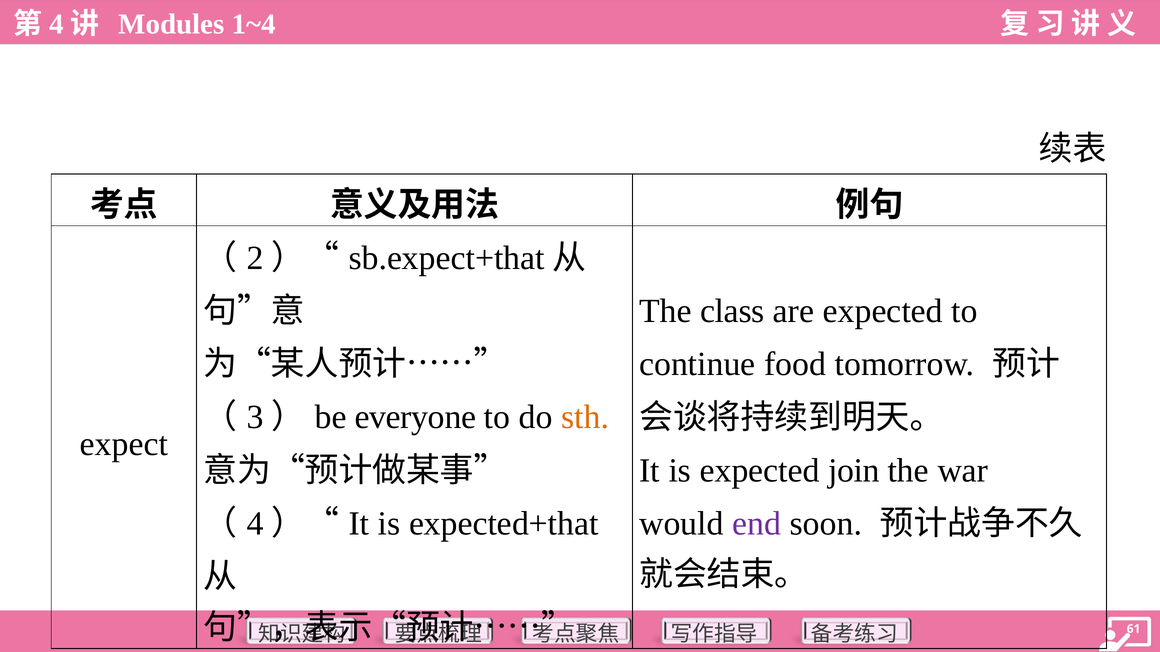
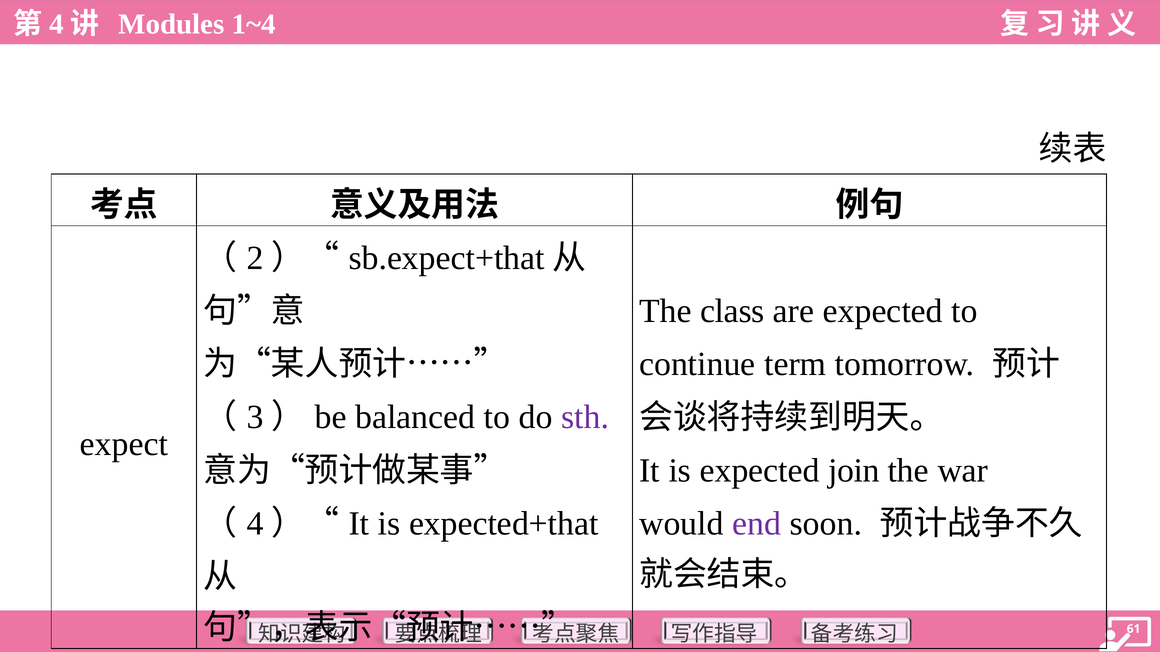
food: food -> term
everyone: everyone -> balanced
sth colour: orange -> purple
